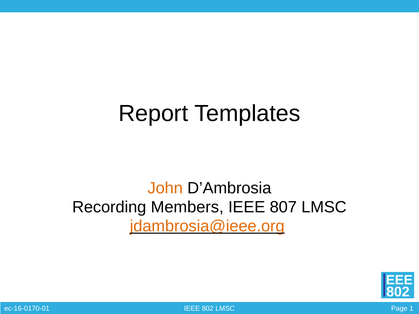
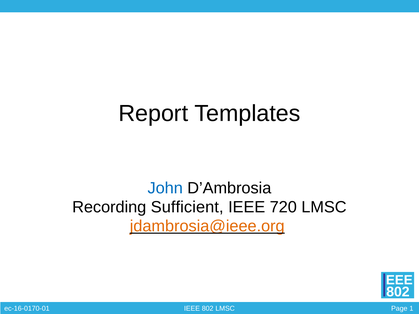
John colour: orange -> blue
Members: Members -> Sufficient
807: 807 -> 720
